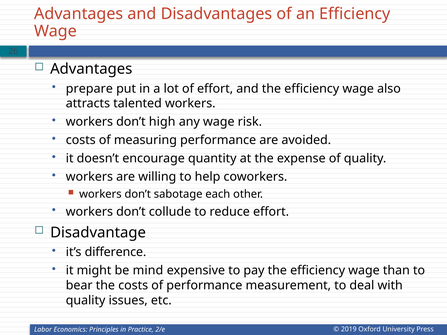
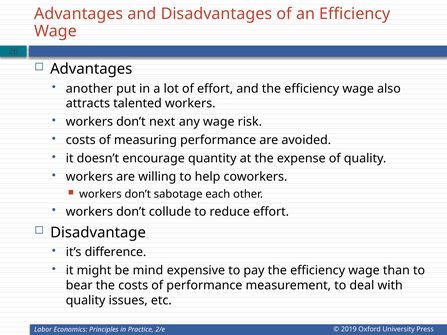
prepare: prepare -> another
high: high -> next
